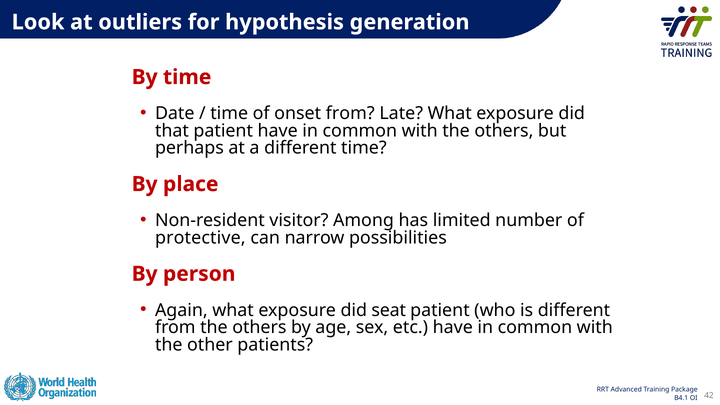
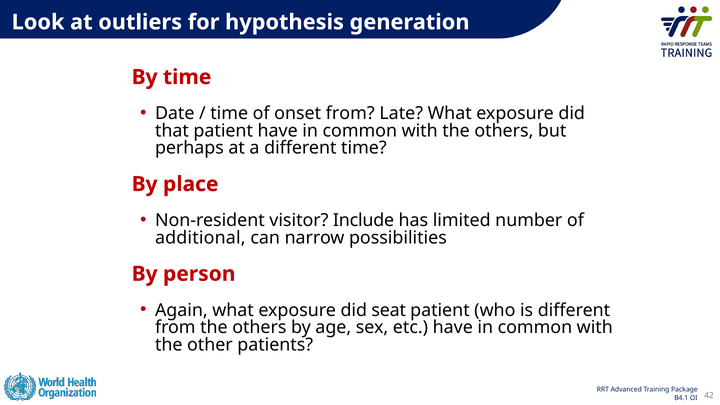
Among: Among -> Include
protective: protective -> additional
